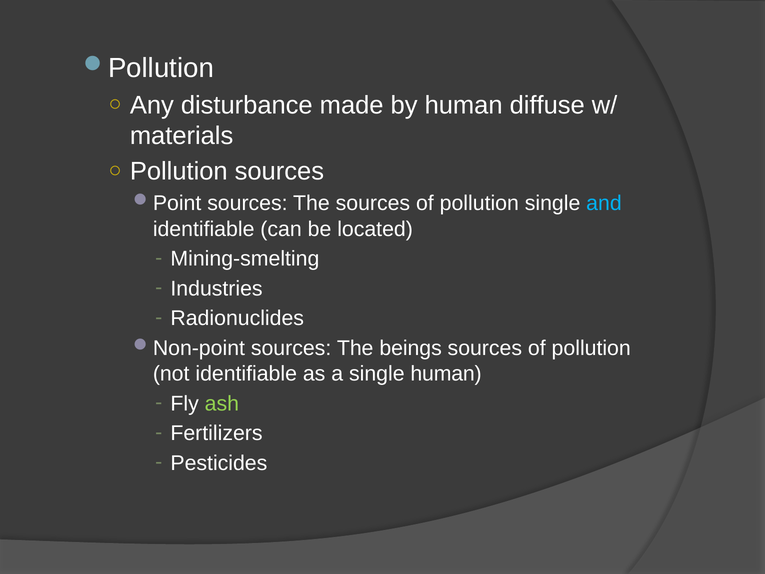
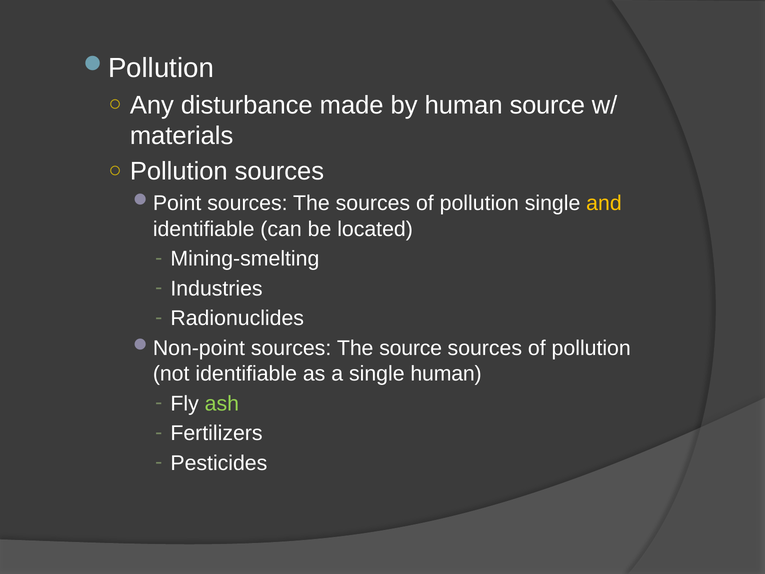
human diffuse: diffuse -> source
and colour: light blue -> yellow
The beings: beings -> source
